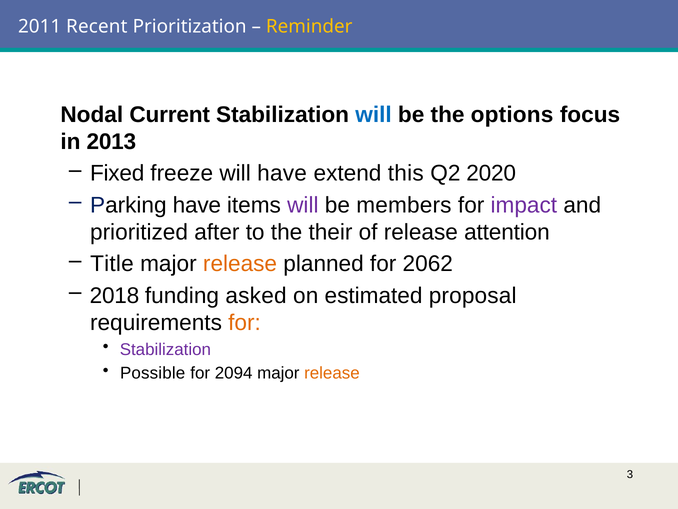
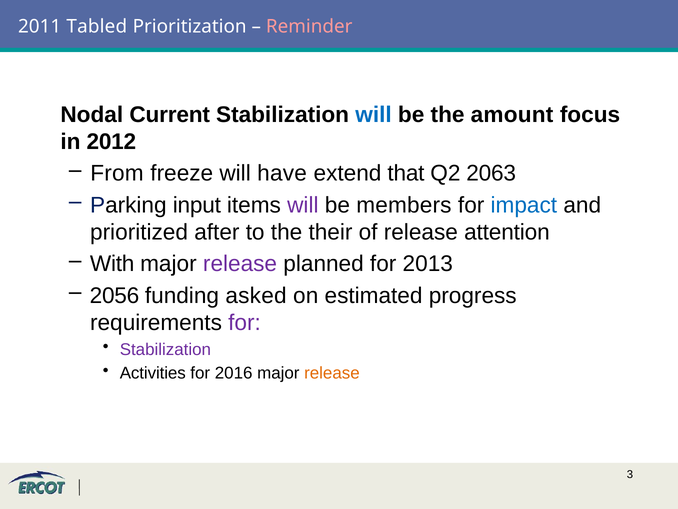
Recent: Recent -> Tabled
Reminder colour: yellow -> pink
options: options -> amount
2013: 2013 -> 2012
Fixed: Fixed -> From
this: this -> that
2020: 2020 -> 2063
Parking have: have -> input
impact colour: purple -> blue
Title: Title -> With
release at (240, 264) colour: orange -> purple
2062: 2062 -> 2013
2018: 2018 -> 2056
proposal: proposal -> progress
for at (244, 322) colour: orange -> purple
Possible: Possible -> Activities
2094: 2094 -> 2016
